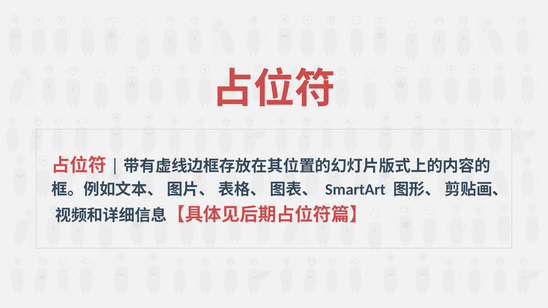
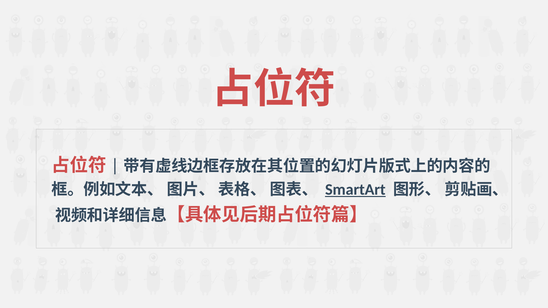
SmartArt underline: none -> present
